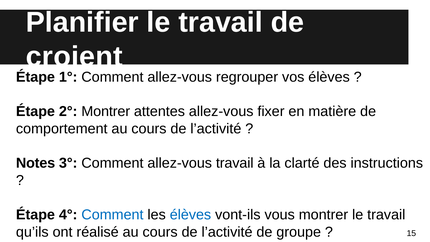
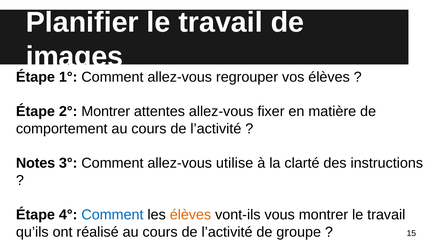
croient: croient -> images
allez-vous travail: travail -> utilise
élèves at (190, 215) colour: blue -> orange
